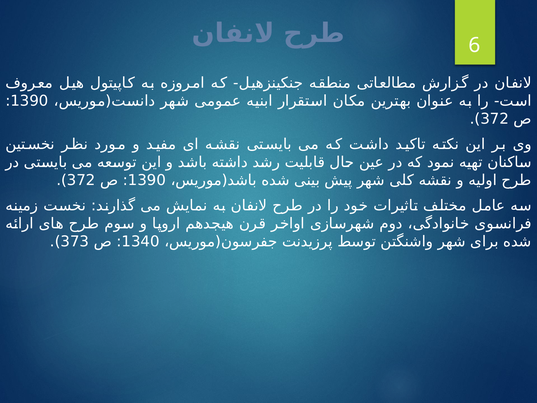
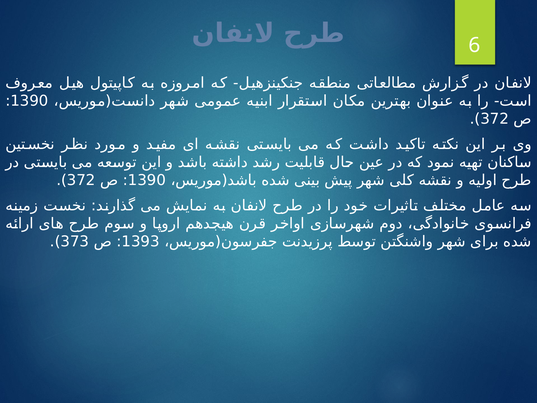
1340: 1340 -> 1393
